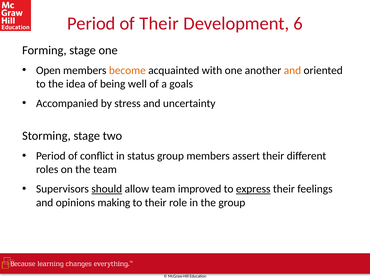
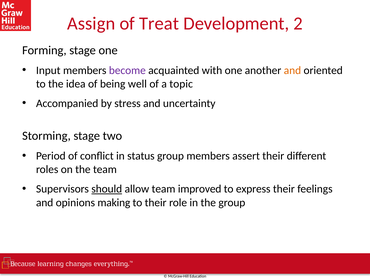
Period at (91, 23): Period -> Assign
of Their: Their -> Treat
6: 6 -> 2
Open: Open -> Input
become colour: orange -> purple
goals: goals -> topic
express underline: present -> none
